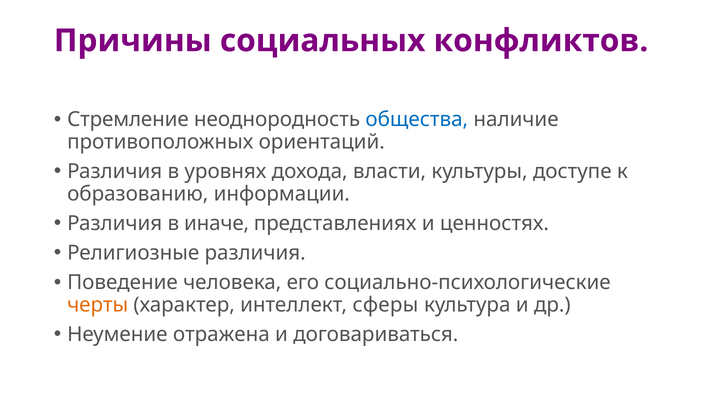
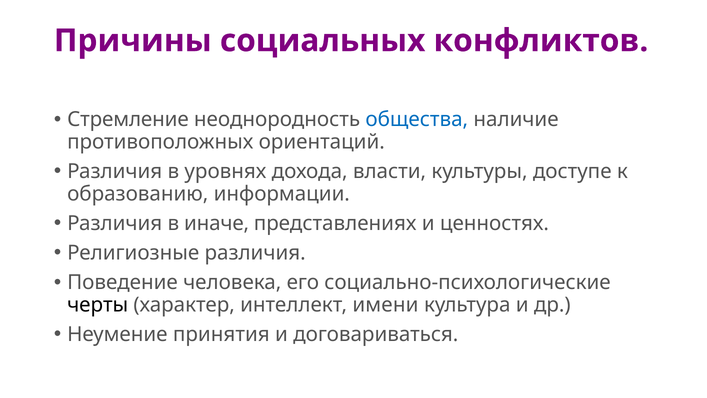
черты colour: orange -> black
сферы: сферы -> имени
отражена: отражена -> принятия
